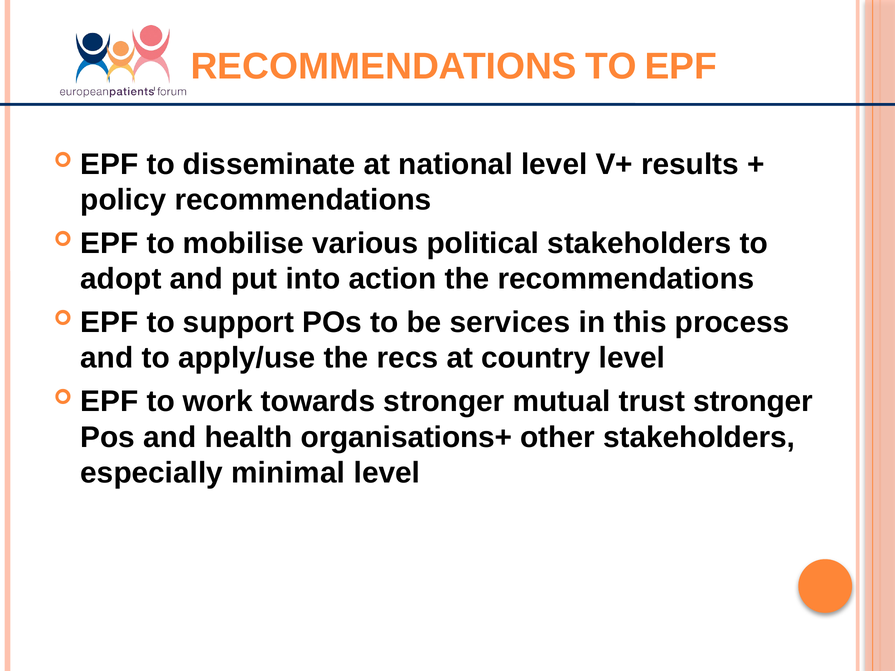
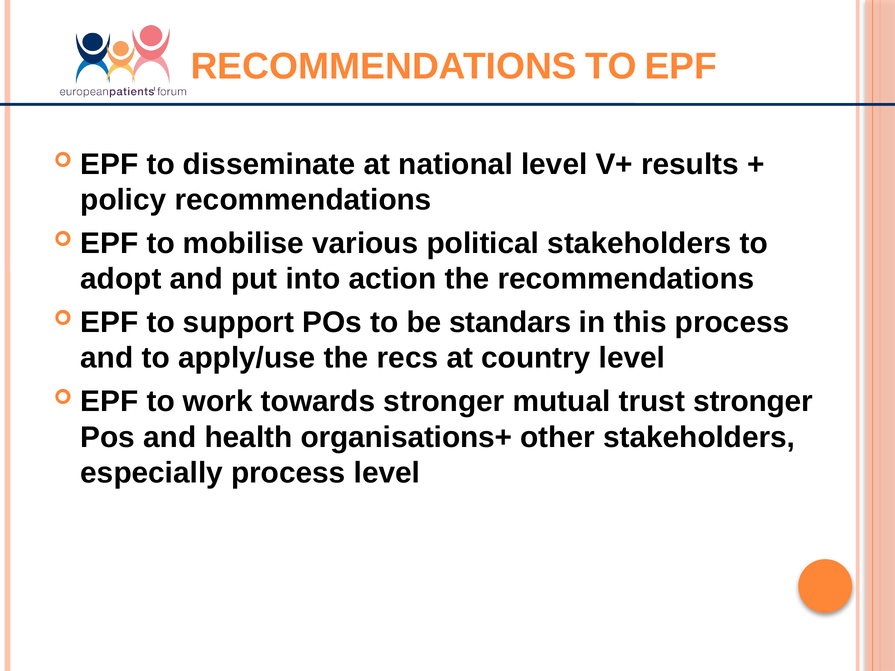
services: services -> standars
especially minimal: minimal -> process
